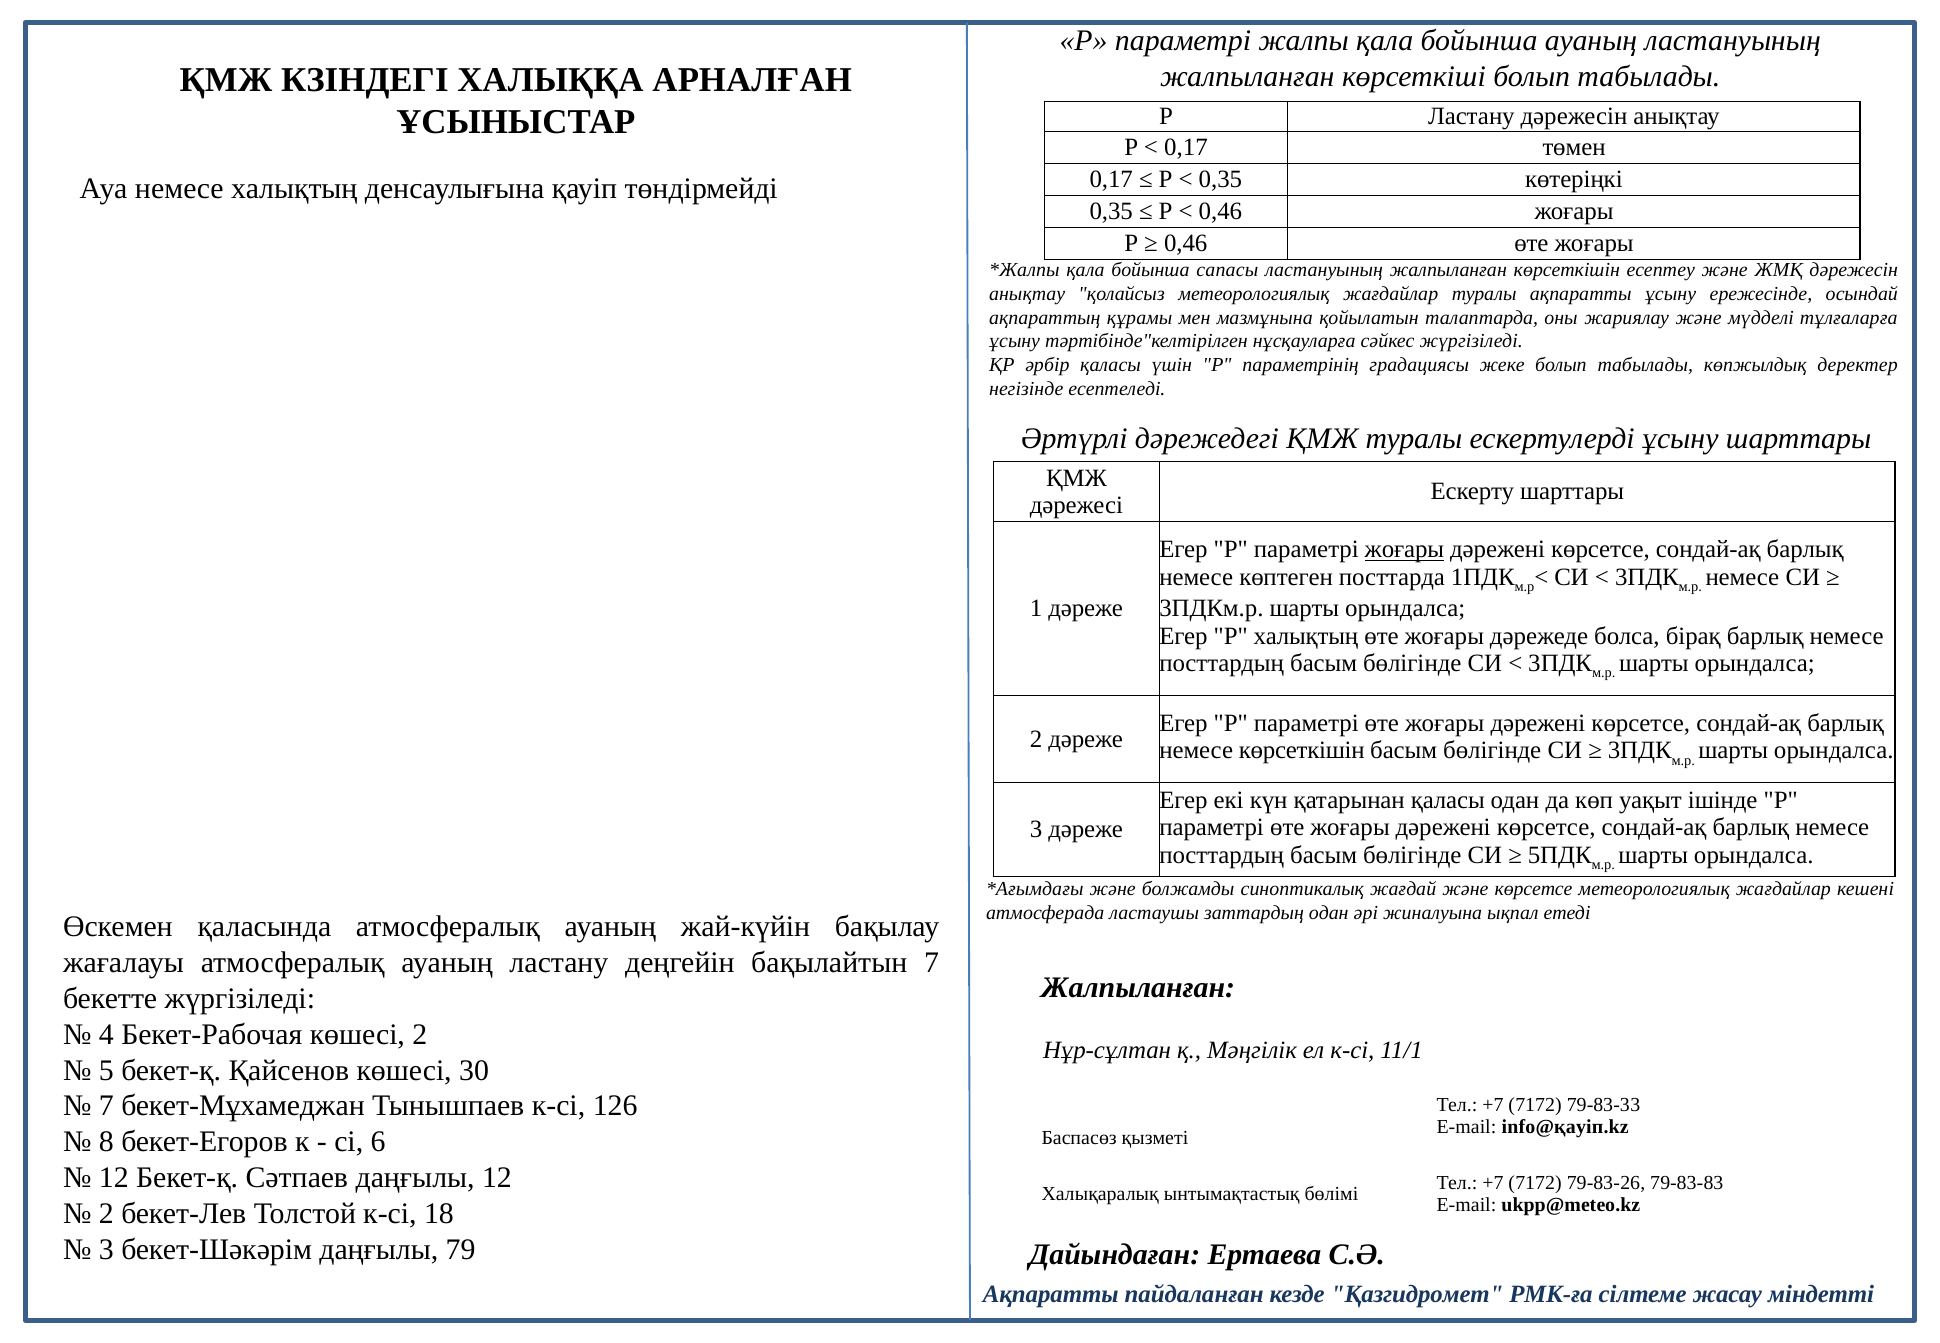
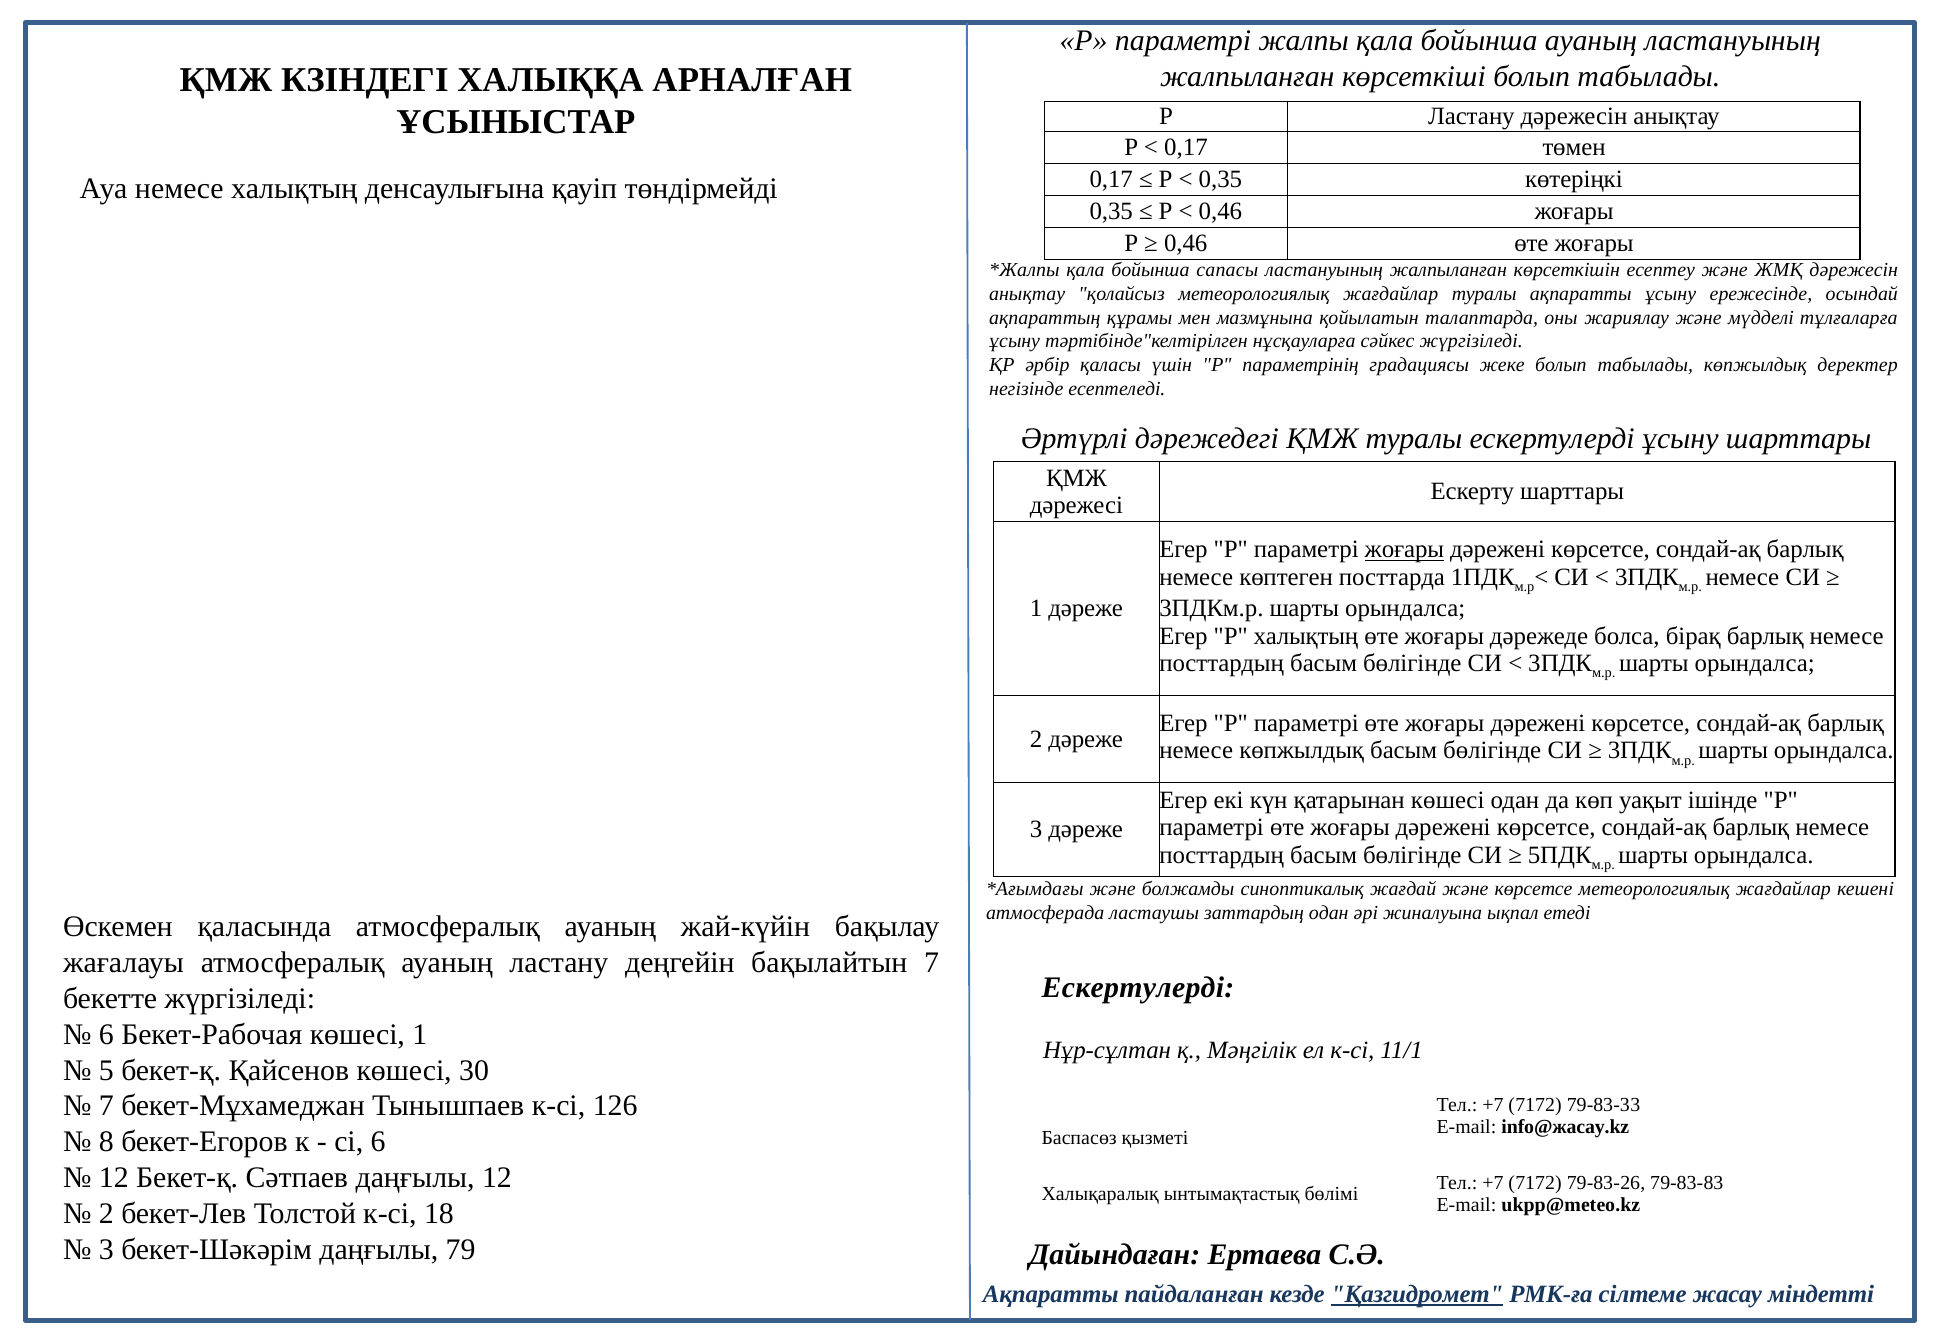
немесе көрсеткішін: көрсеткішін -> көпжылдық
қатарынан қаласы: қаласы -> көшесі
Жалпыланған at (1138, 988): Жалпыланған -> Ескертулерді
4 at (106, 1035): 4 -> 6
көшесі 2: 2 -> 1
info@қауіп.kz: info@қауіп.kz -> info@жасау.kz
Қазгидромет underline: none -> present
